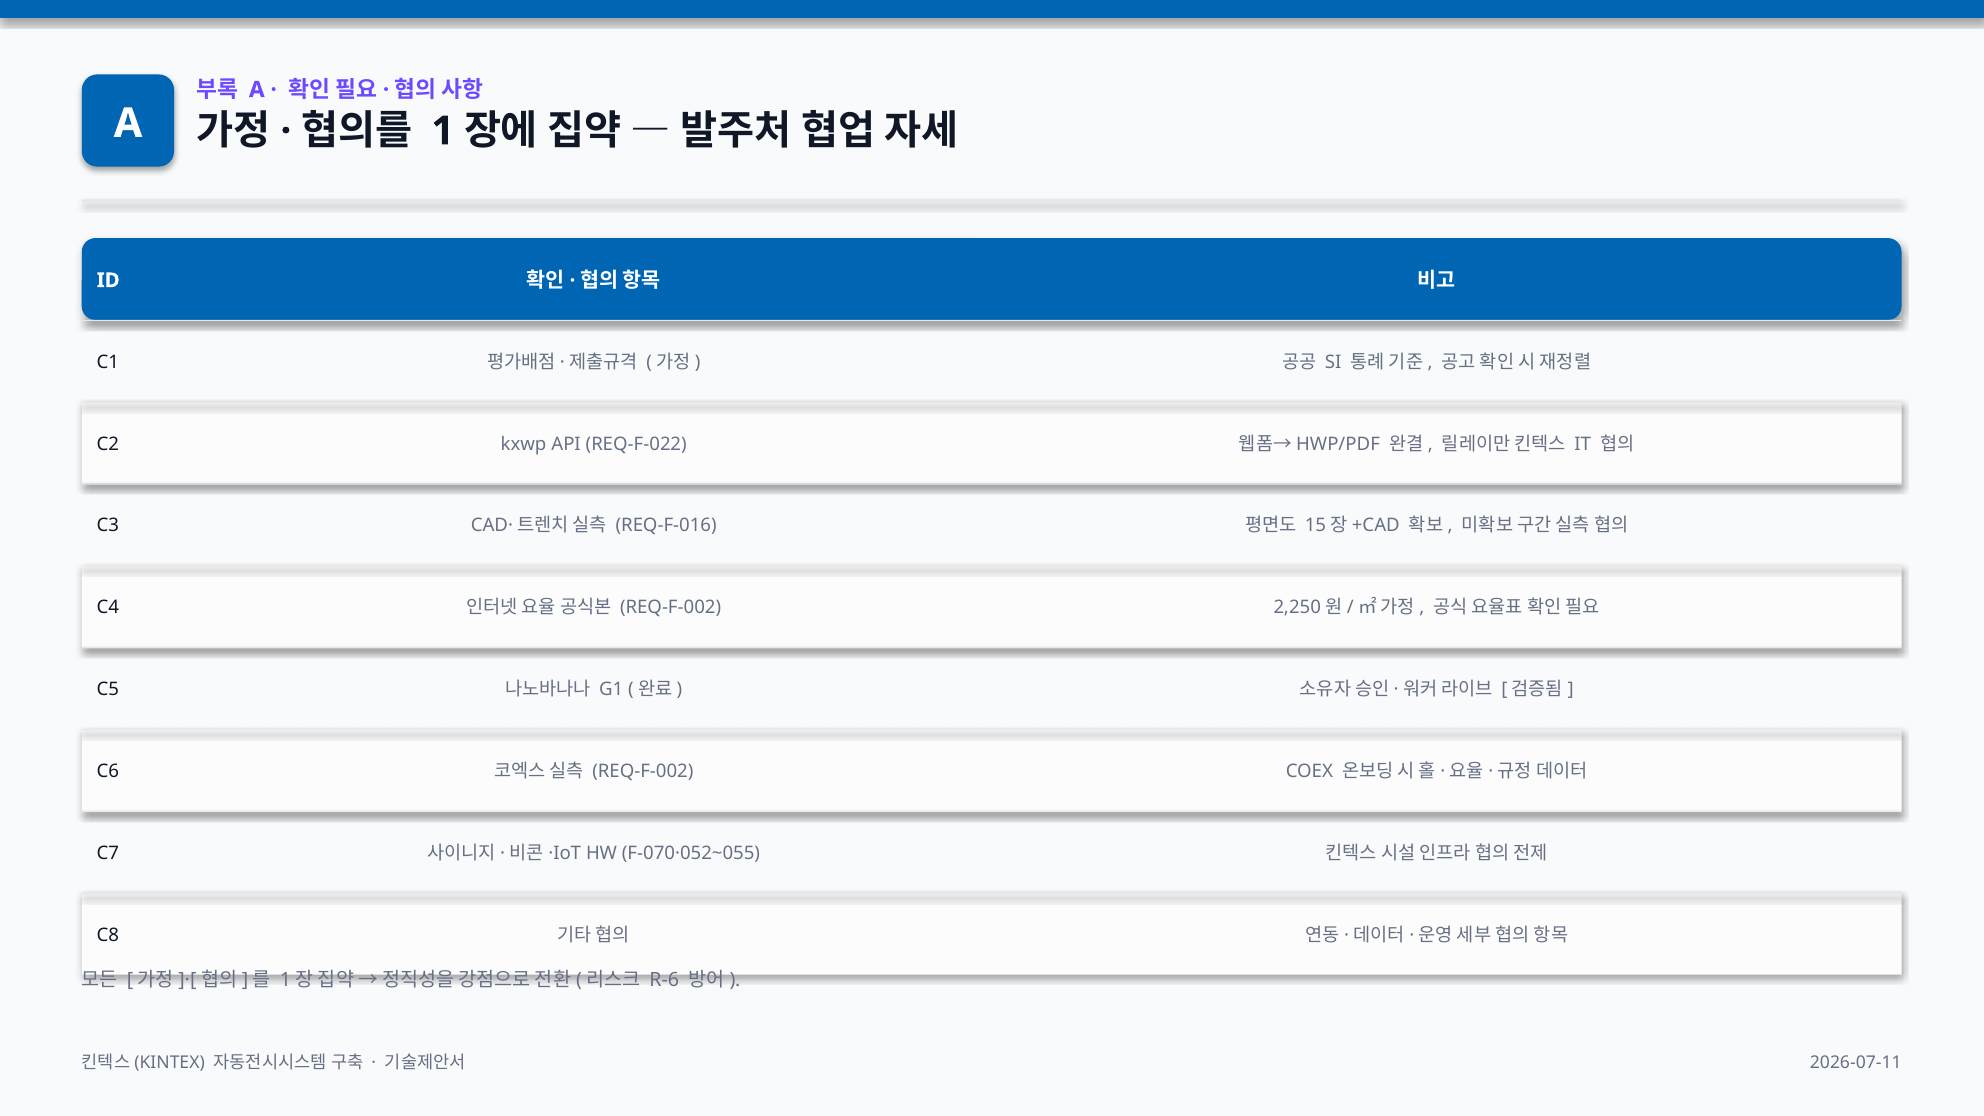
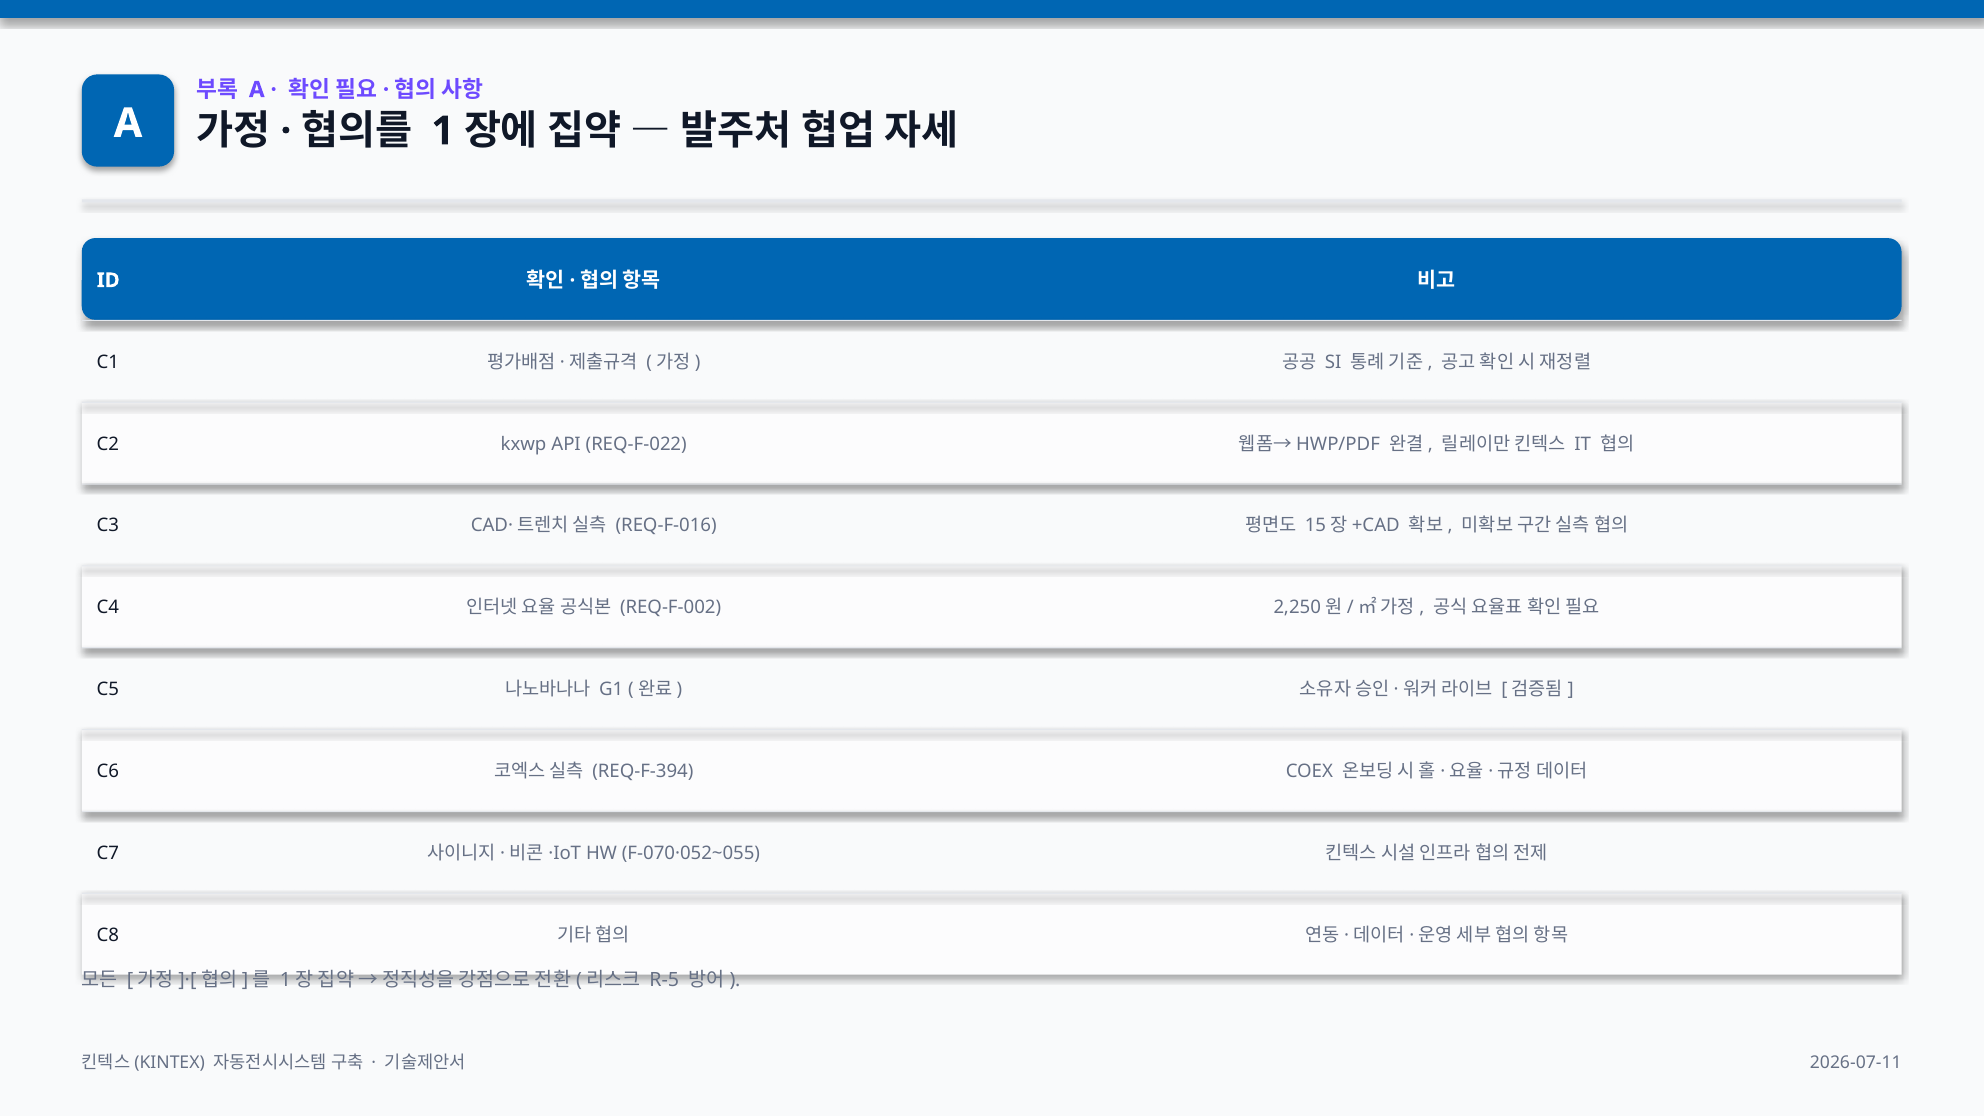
REQ-F-002 at (643, 771): REQ-F-002 -> REQ-F-394
R-6: R-6 -> R-5
